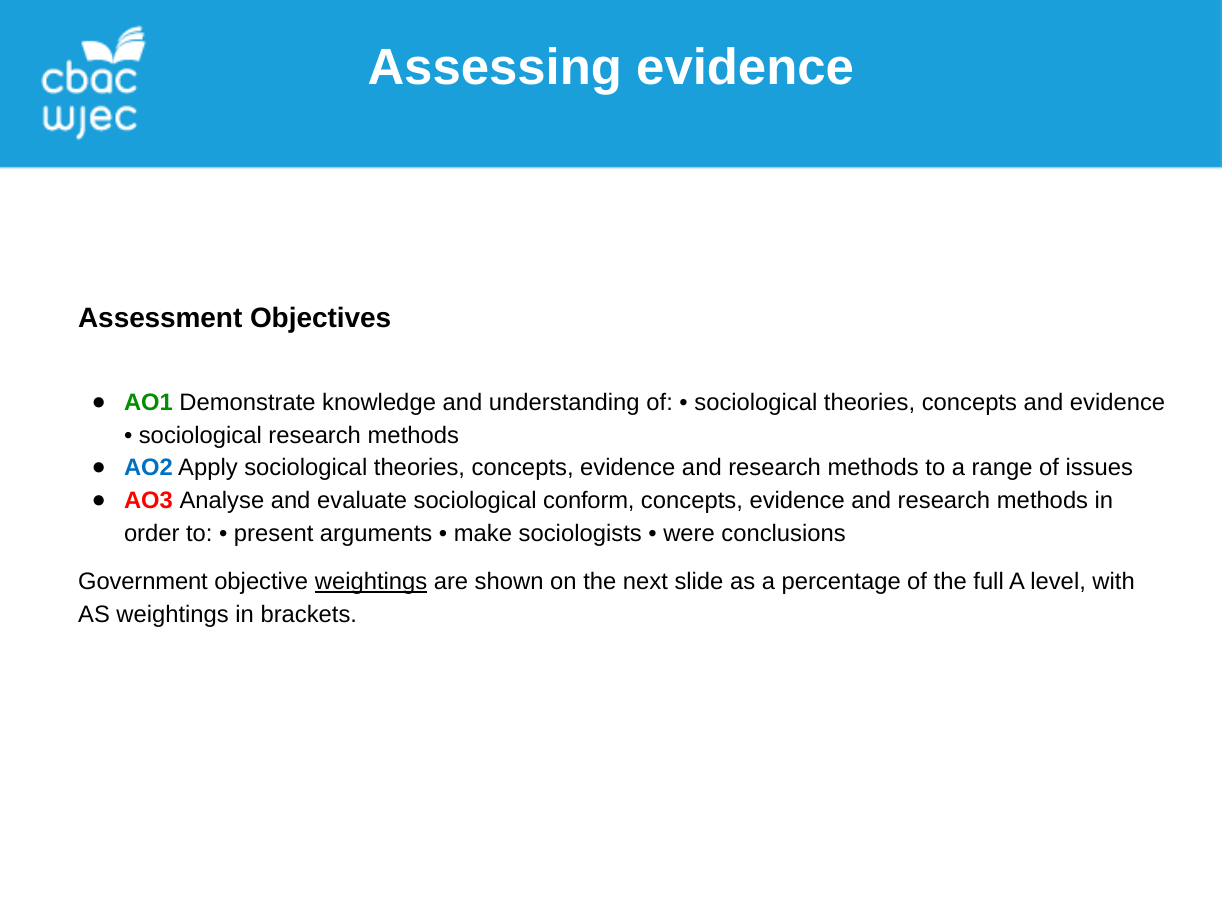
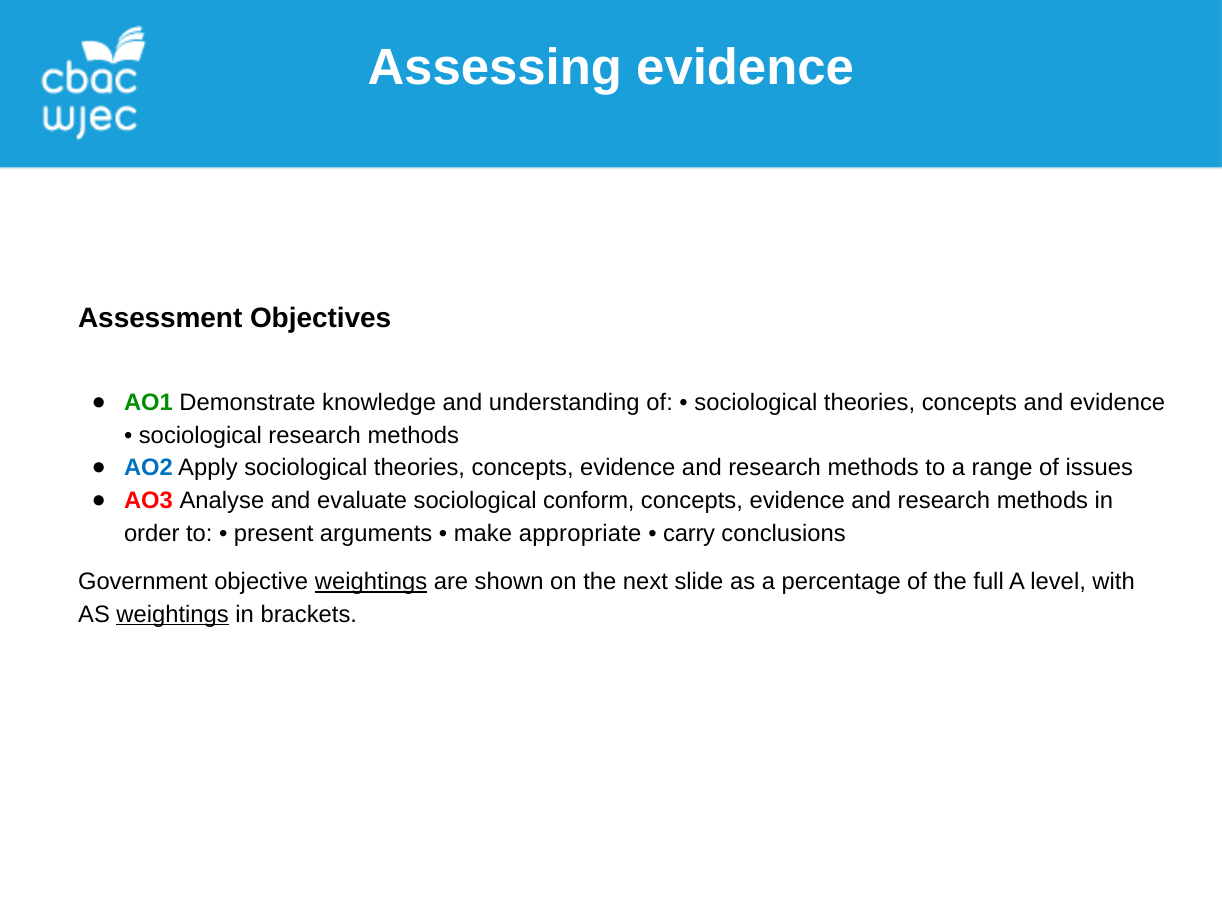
sociologists: sociologists -> appropriate
were: were -> carry
weightings at (173, 614) underline: none -> present
